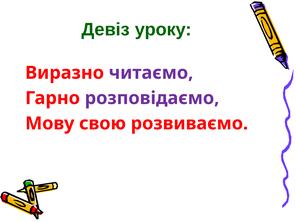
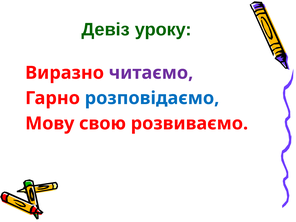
розповідаємо colour: purple -> blue
